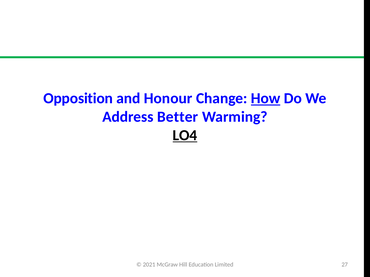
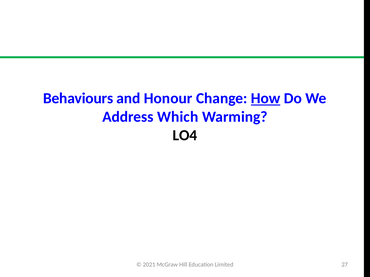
Opposition: Opposition -> Behaviours
Better: Better -> Which
LO4 underline: present -> none
